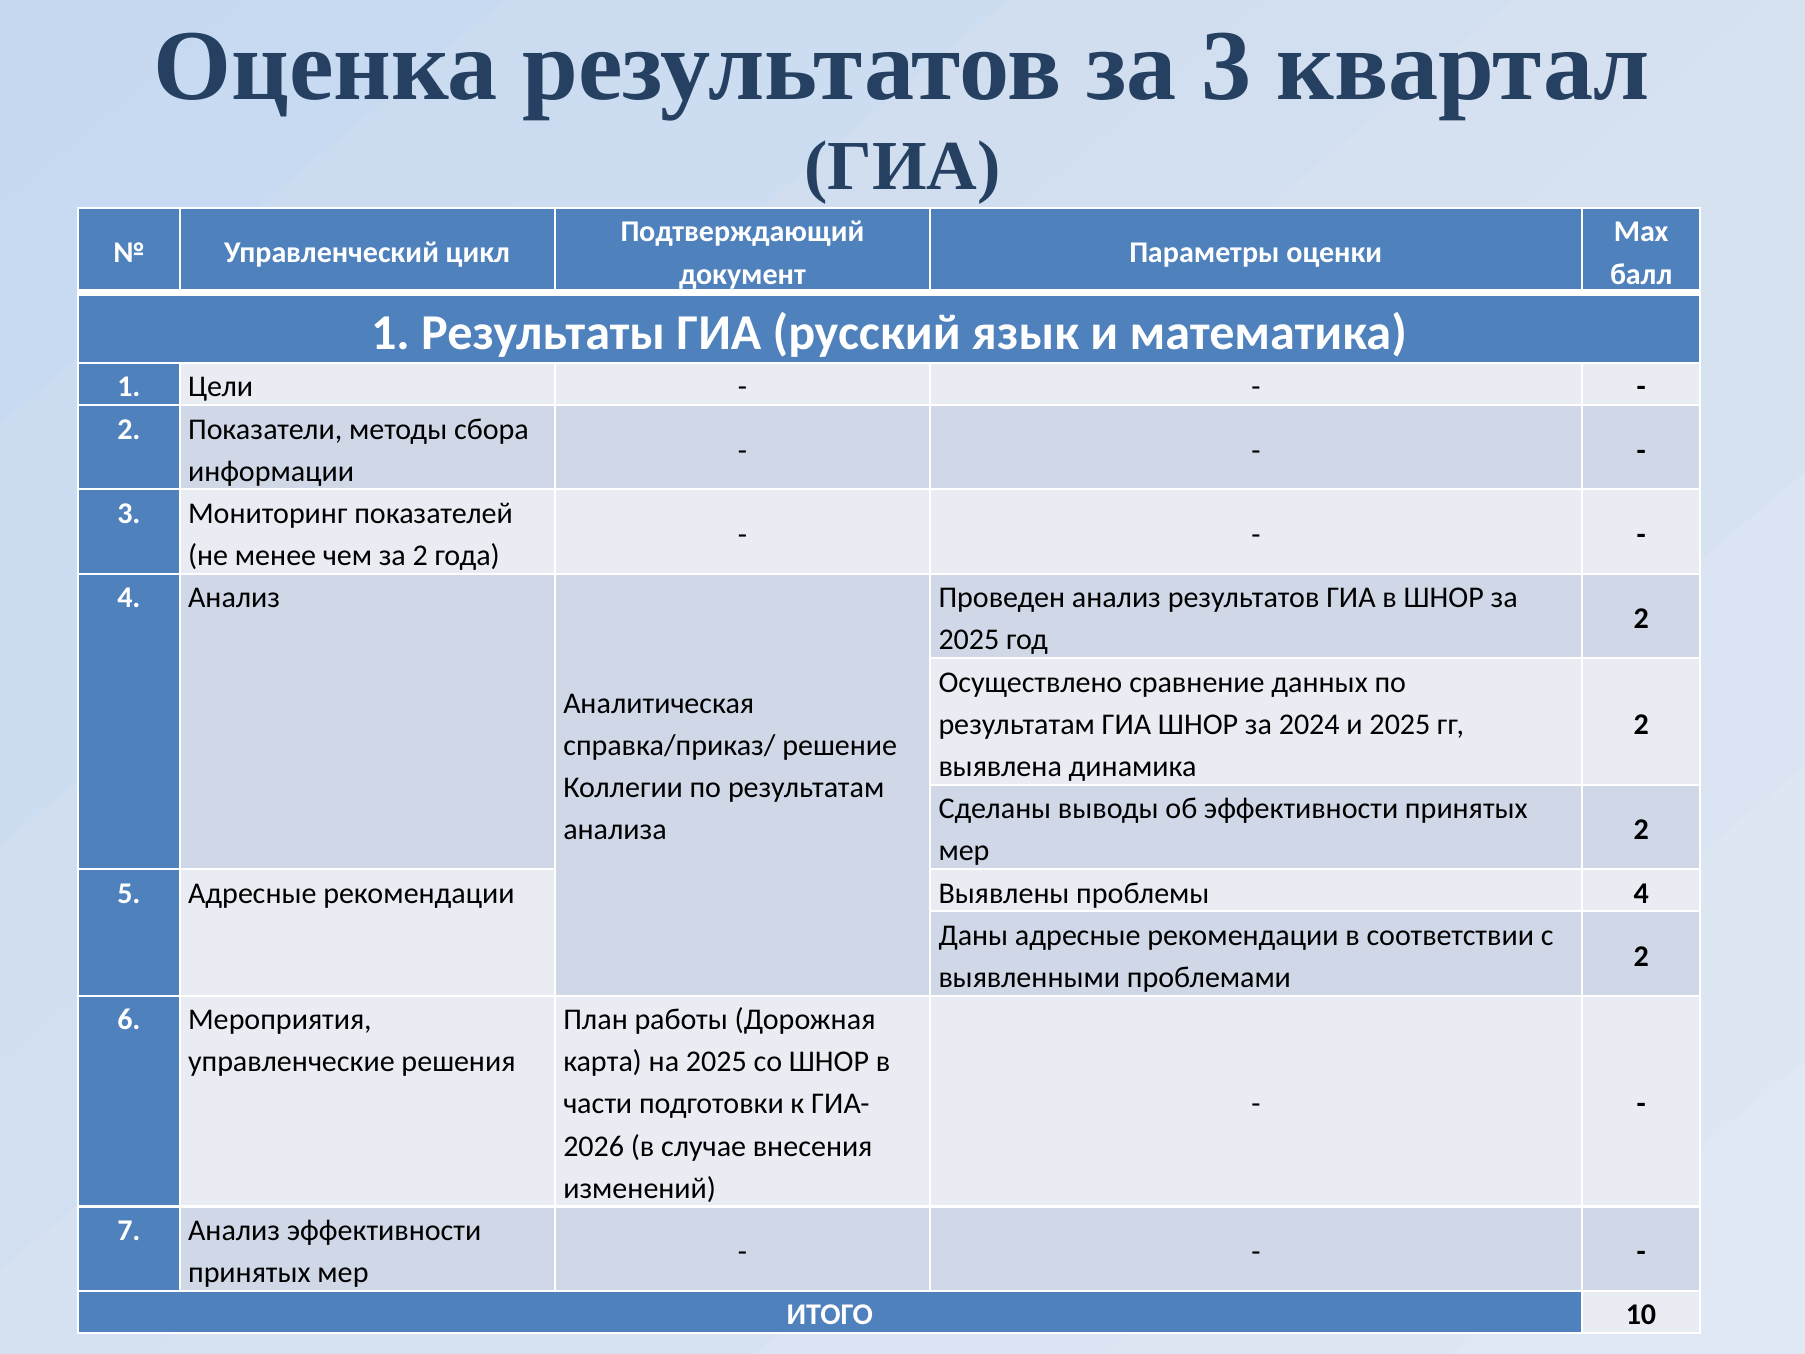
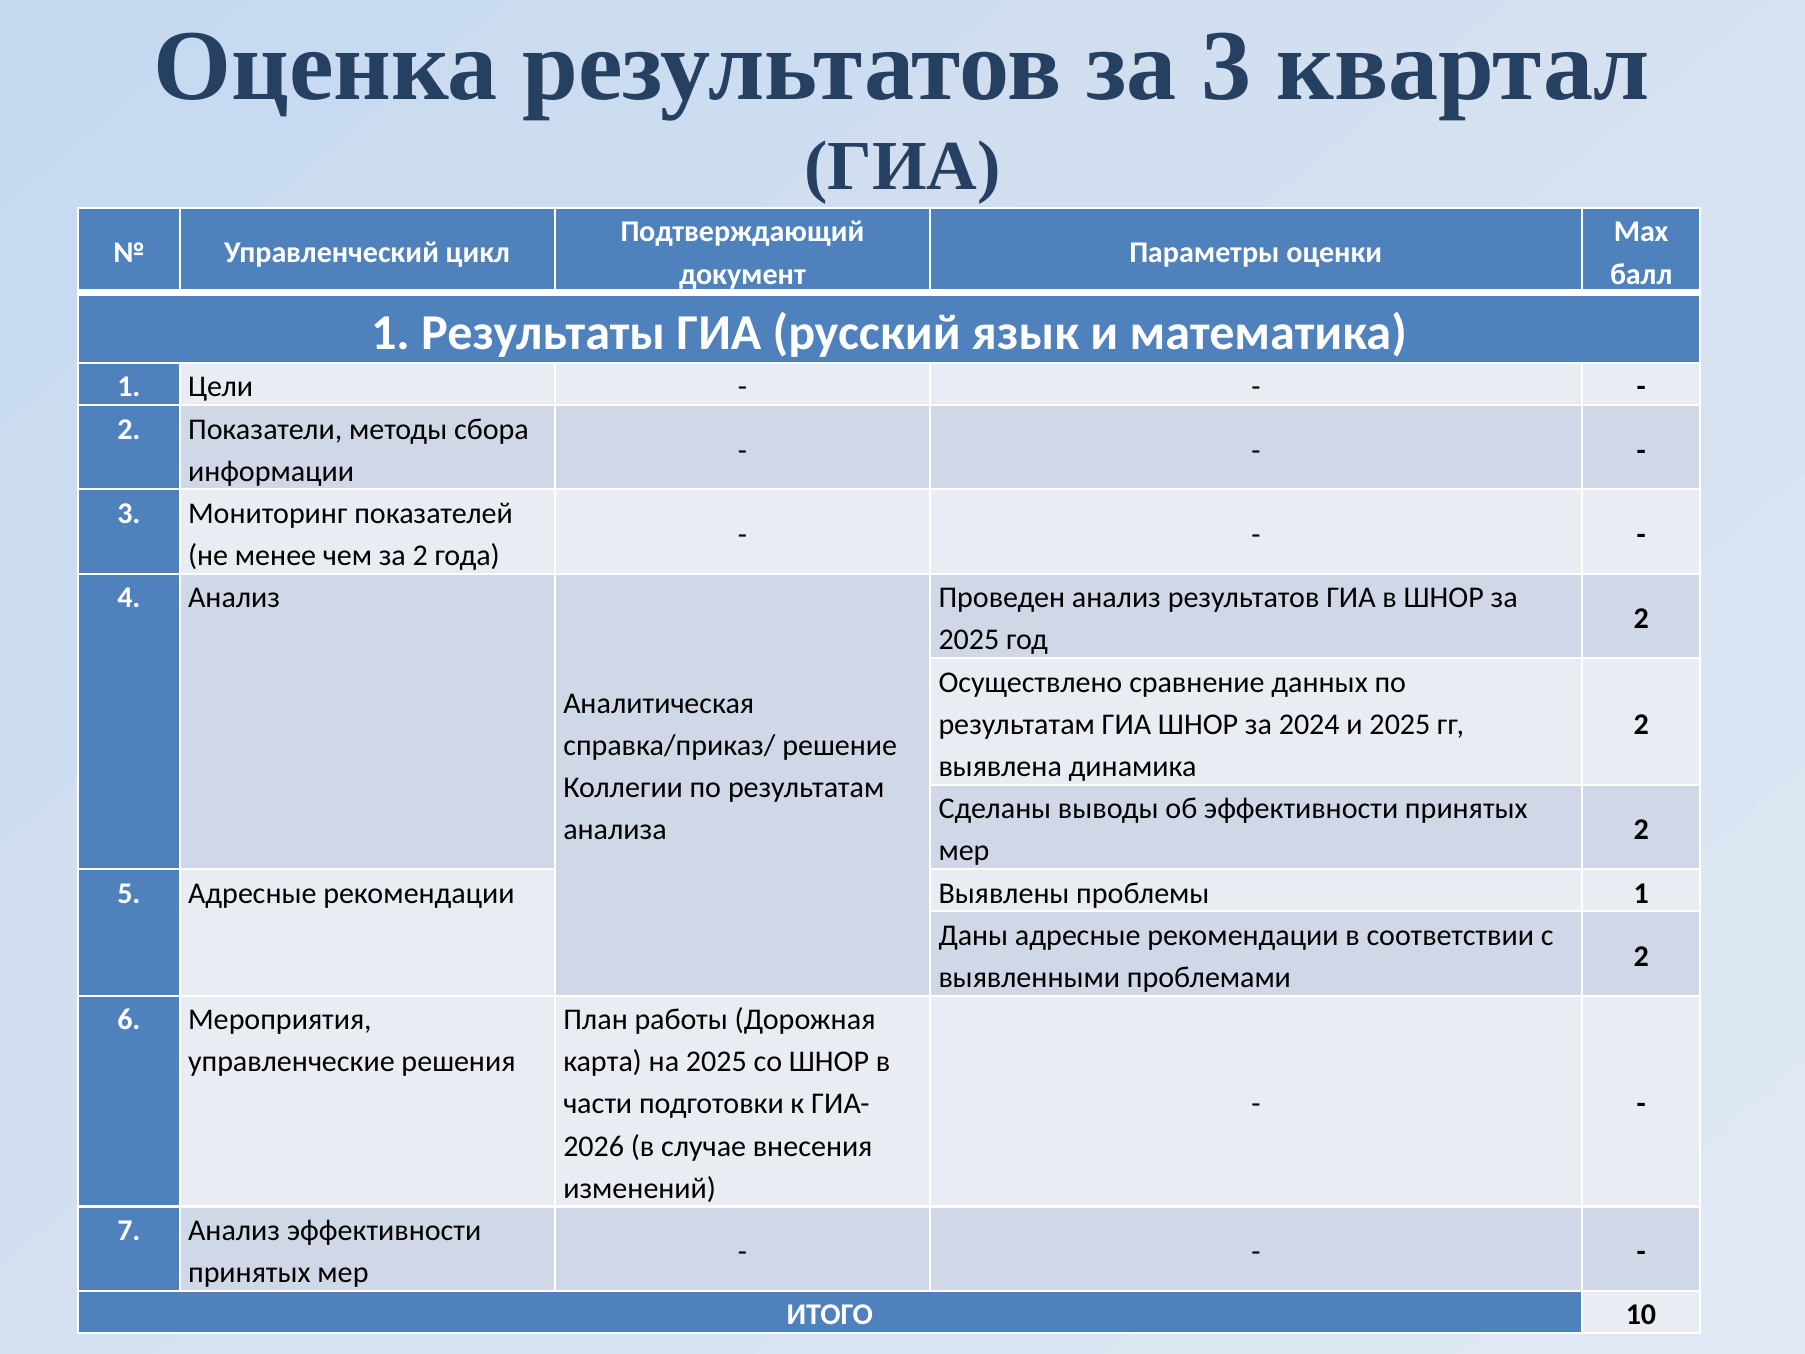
проблемы 4: 4 -> 1
